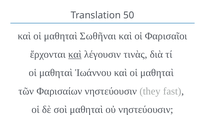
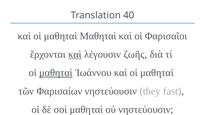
50: 50 -> 40
μαθηταὶ Σωθῆναι: Σωθῆναι -> Μαθηταὶ
τινὰς: τινὰς -> ζωῆς
μαθηταὶ at (56, 73) underline: none -> present
